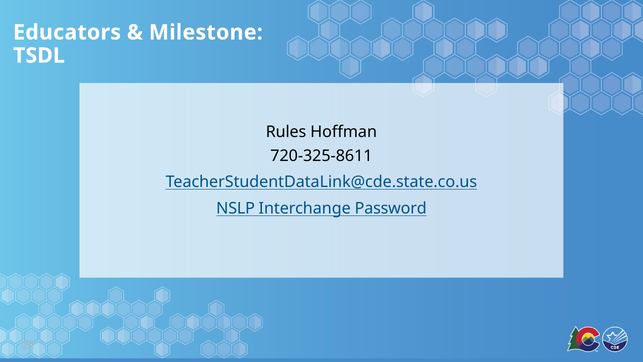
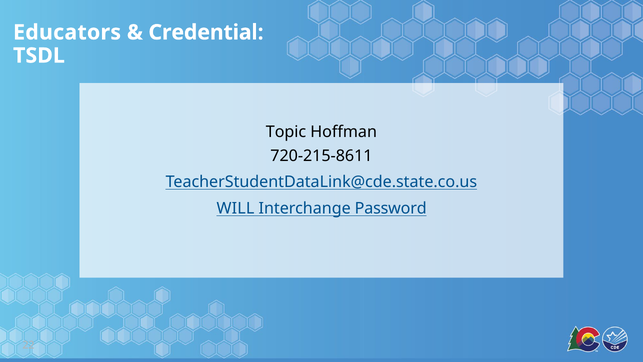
Milestone: Milestone -> Credential
Rules: Rules -> Topic
720-325-8611: 720-325-8611 -> 720-215-8611
NSLP: NSLP -> WILL
